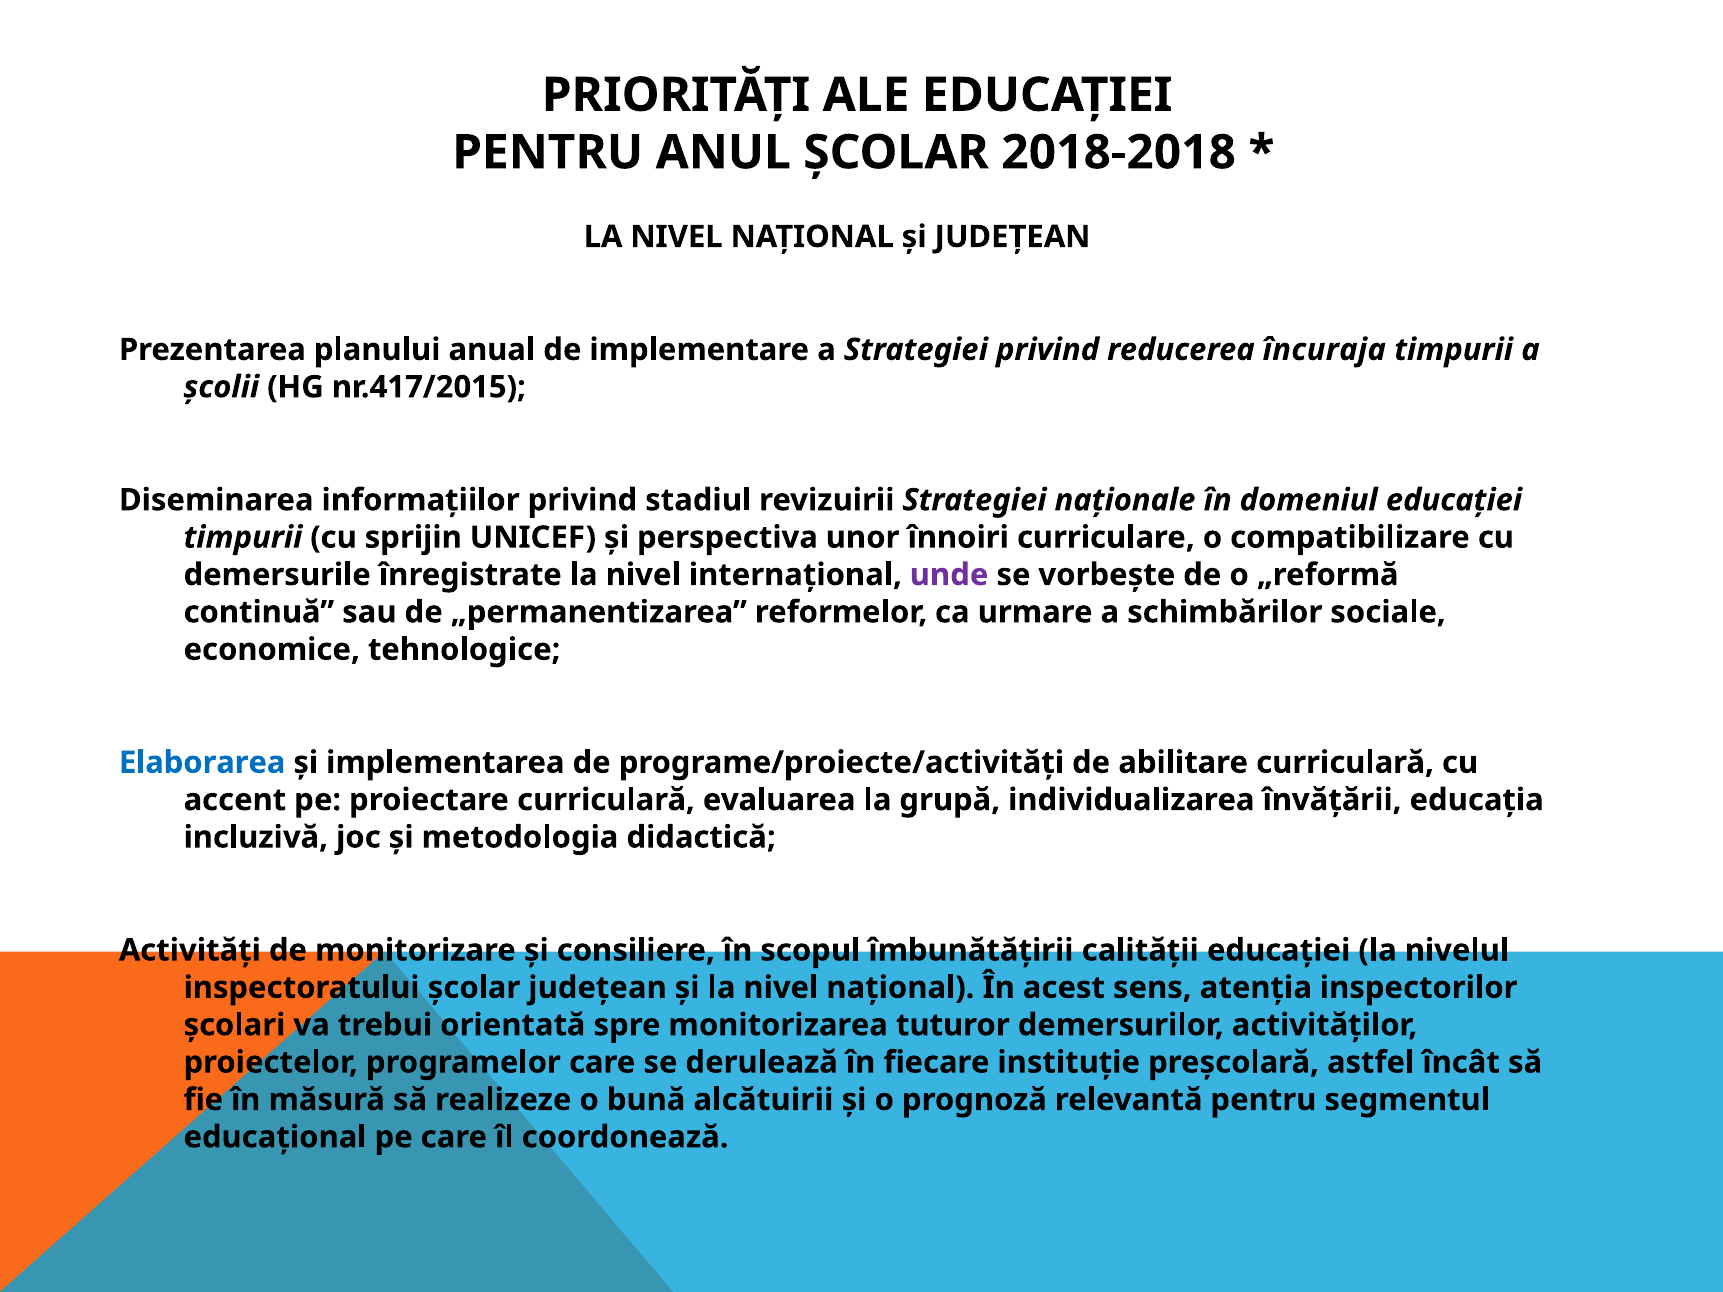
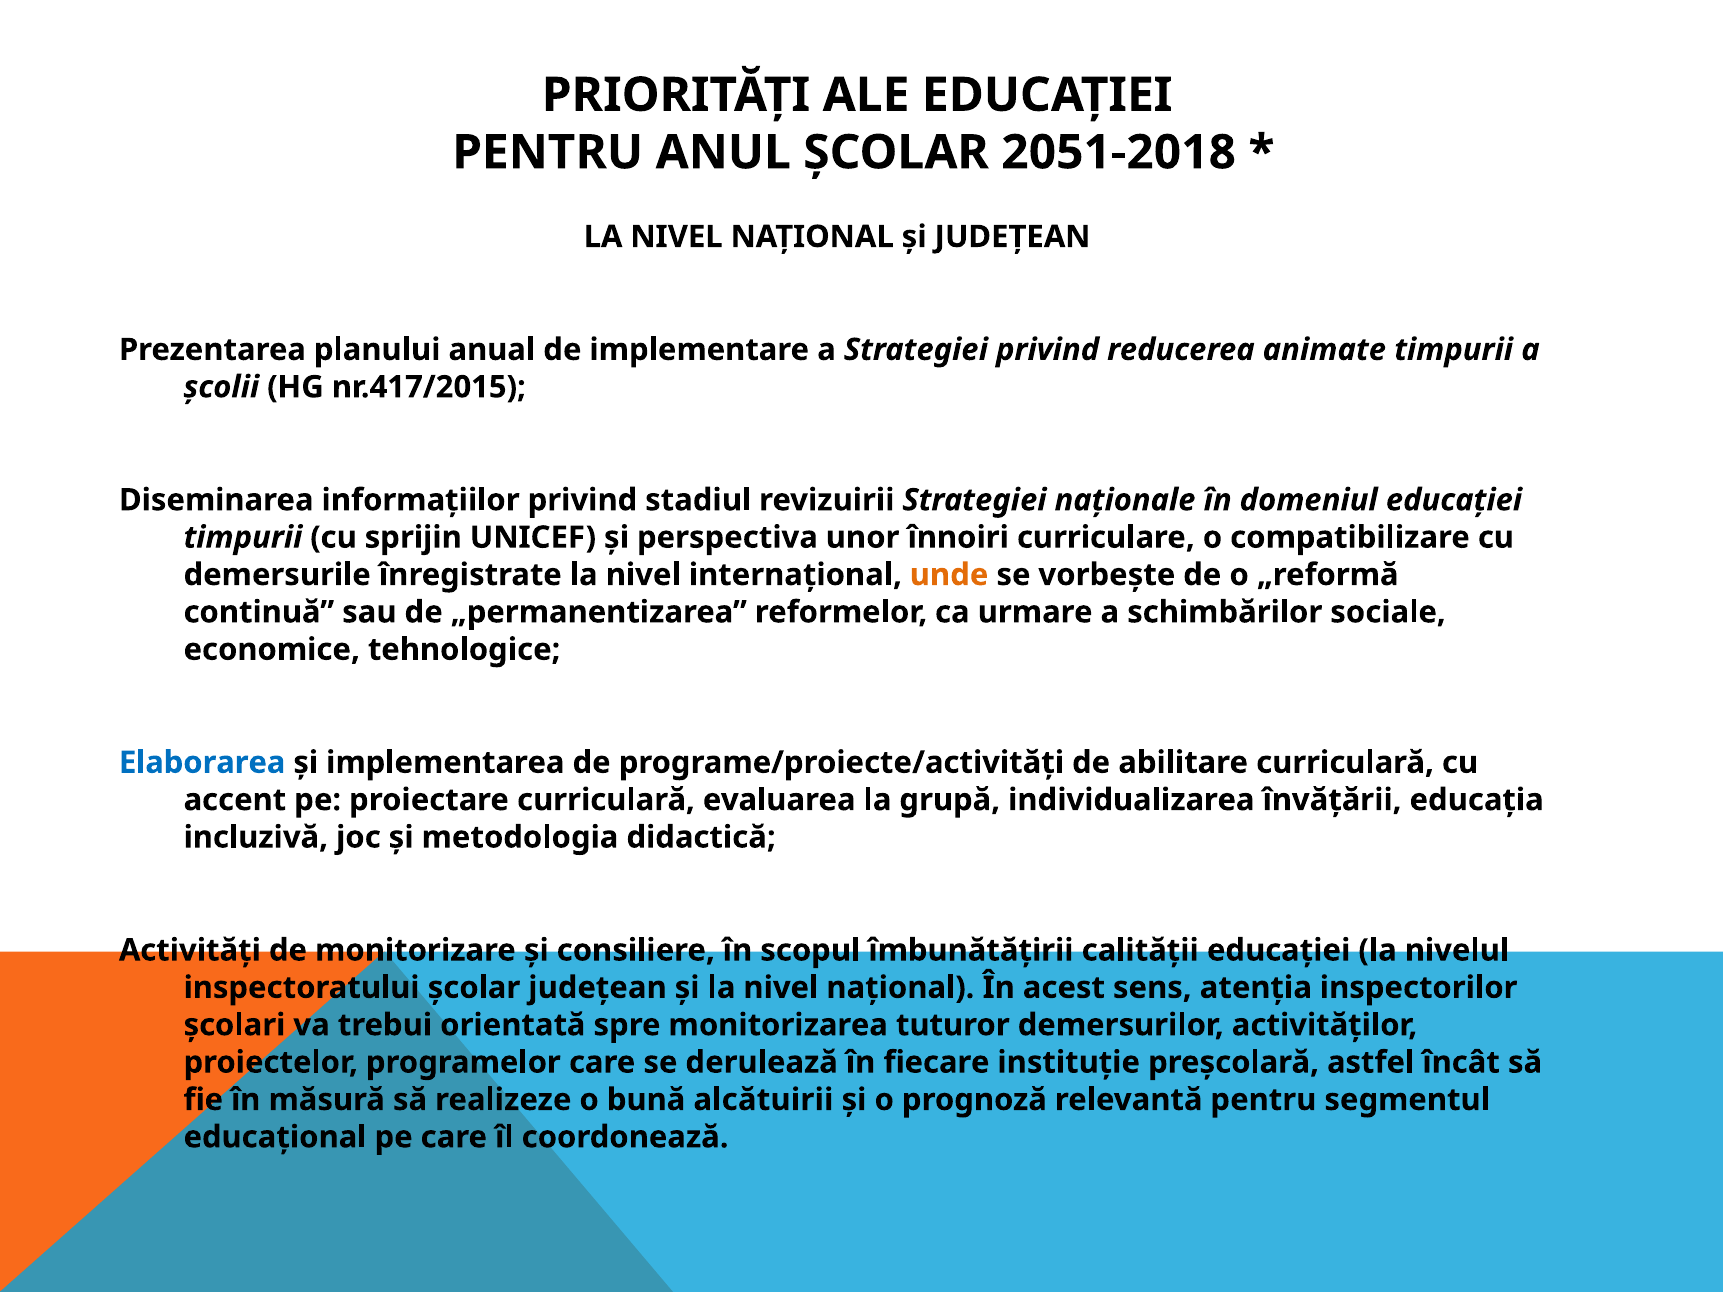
2018-2018: 2018-2018 -> 2051-2018
încuraja: încuraja -> animate
unde colour: purple -> orange
